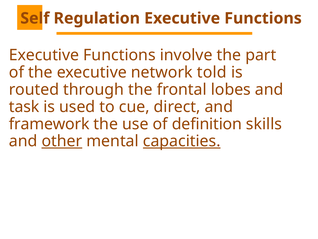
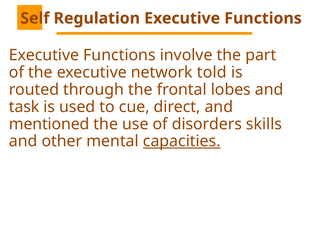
framework: framework -> mentioned
definition: definition -> disorders
other underline: present -> none
